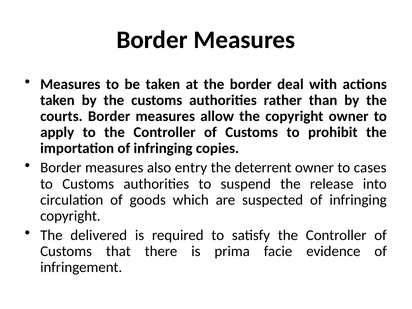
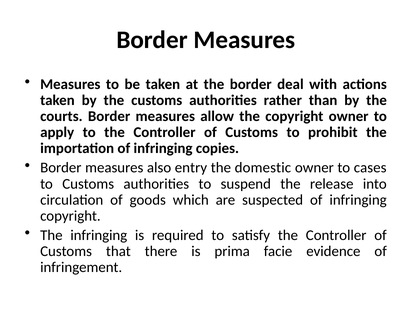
deterrent: deterrent -> domestic
The delivered: delivered -> infringing
